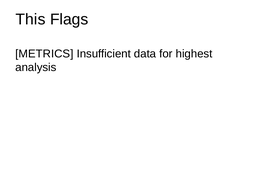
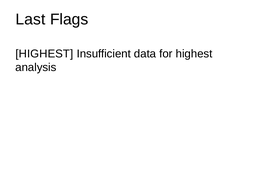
This: This -> Last
METRICS at (44, 54): METRICS -> HIGHEST
